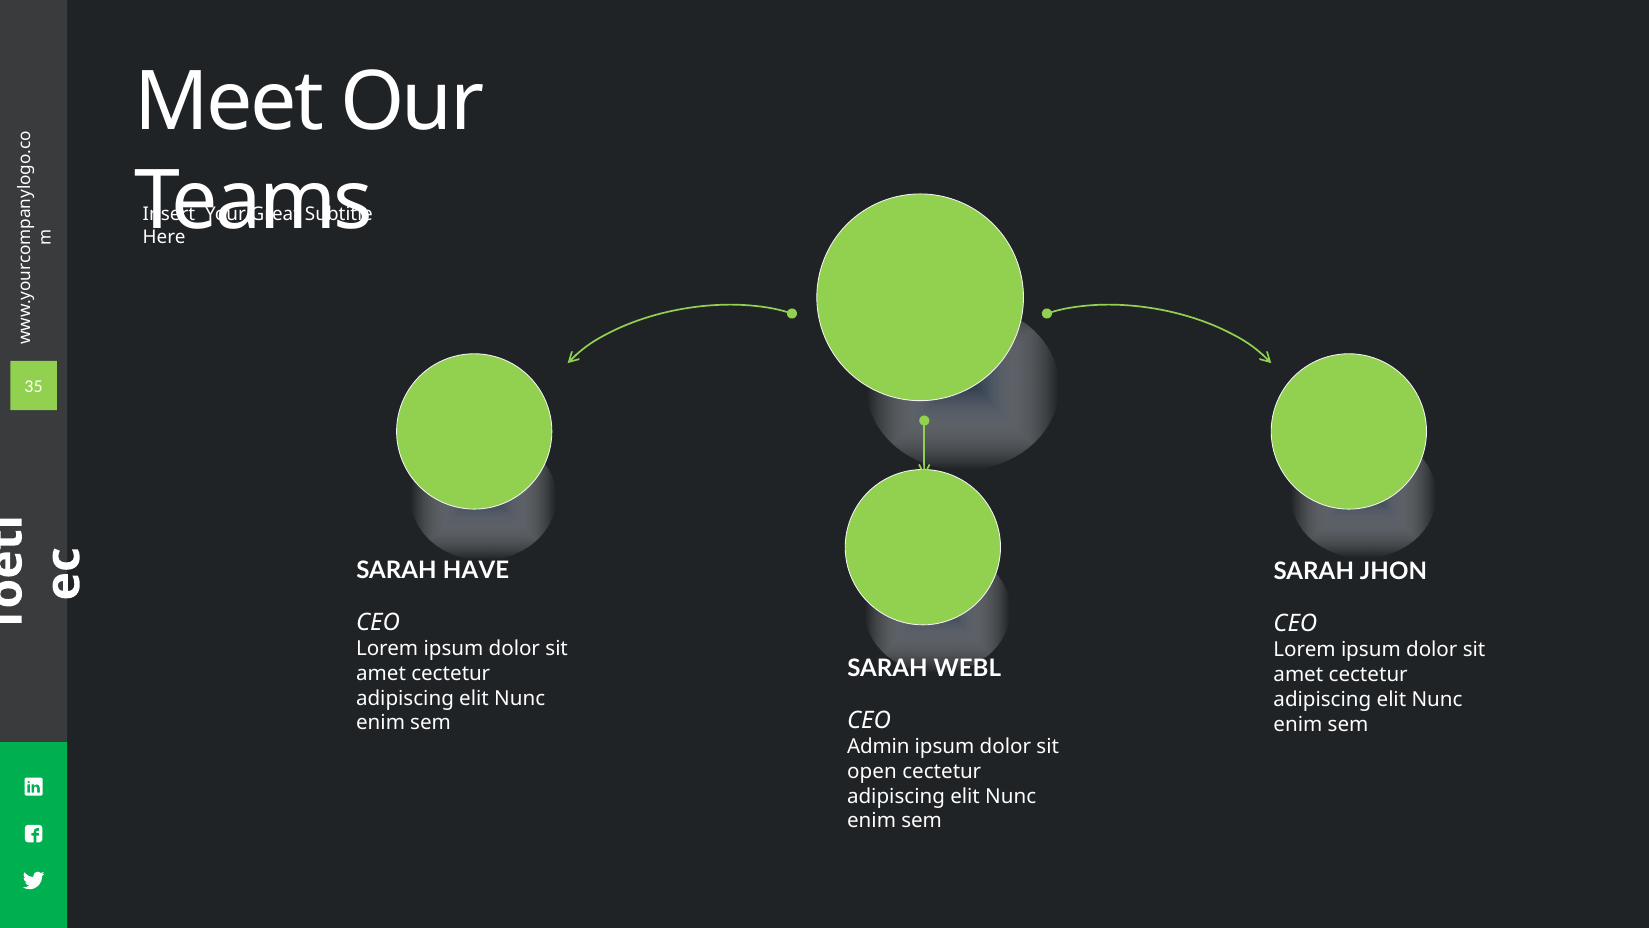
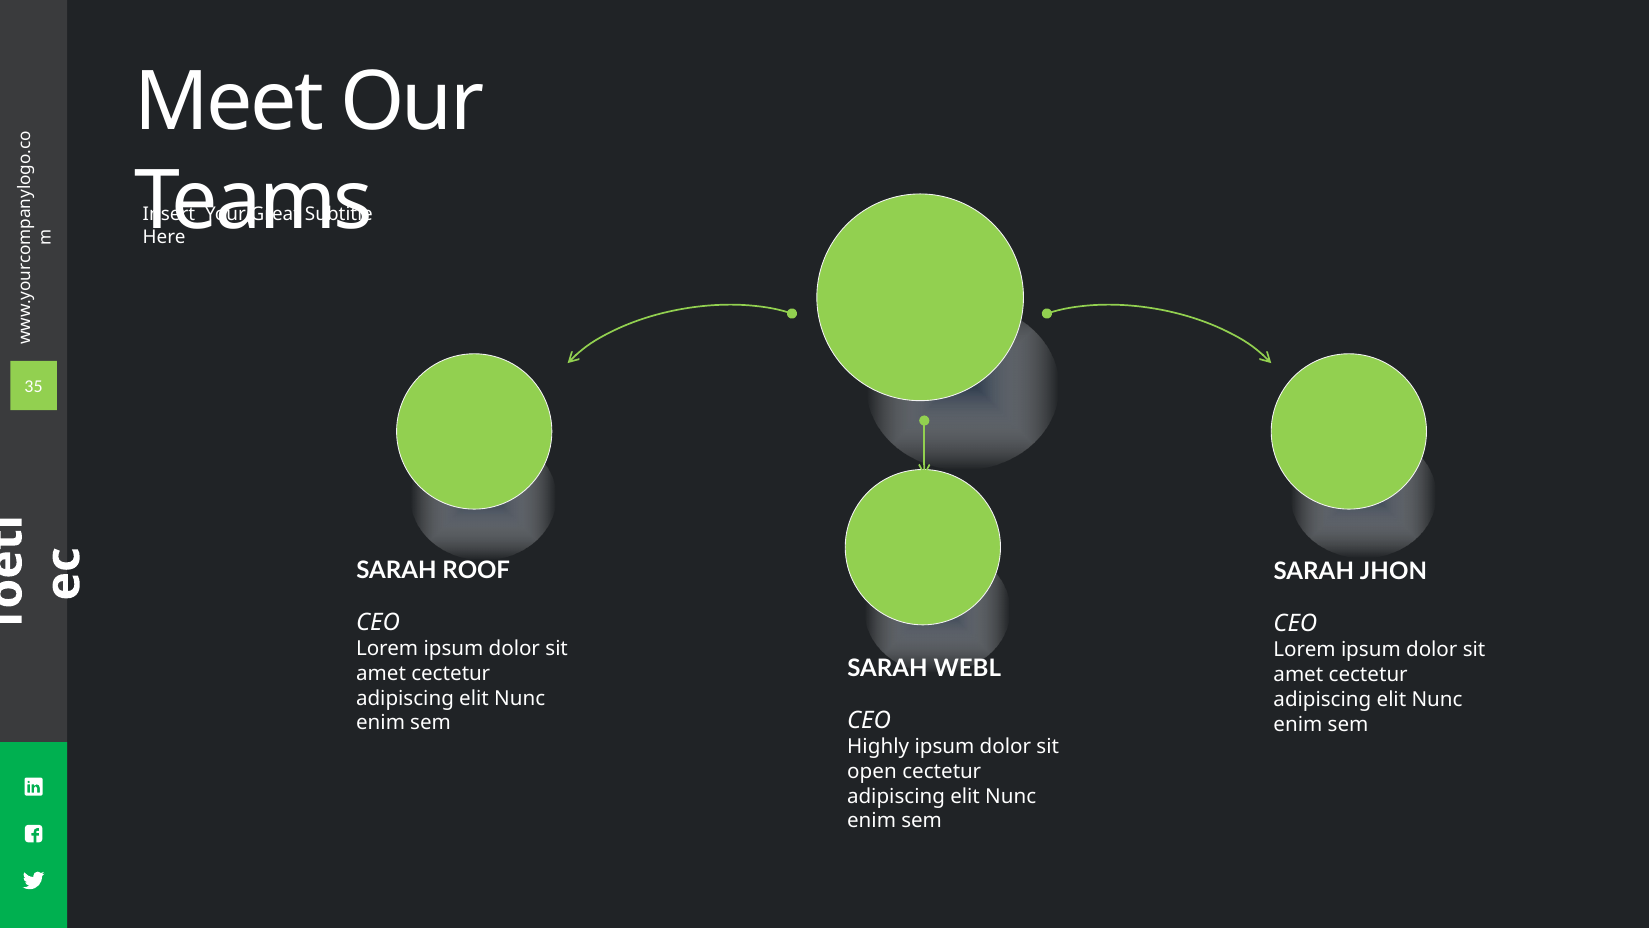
HAVE: HAVE -> ROOF
Admin: Admin -> Highly
